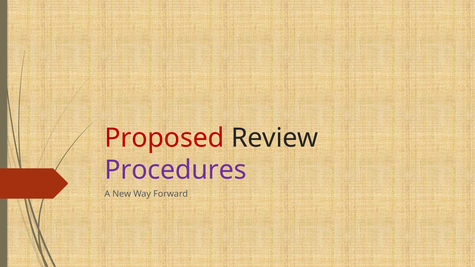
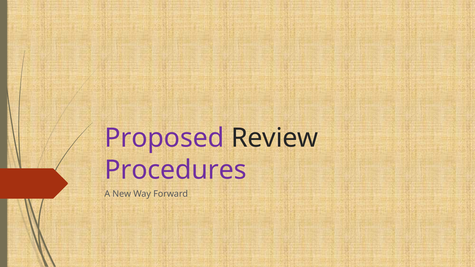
Proposed colour: red -> purple
